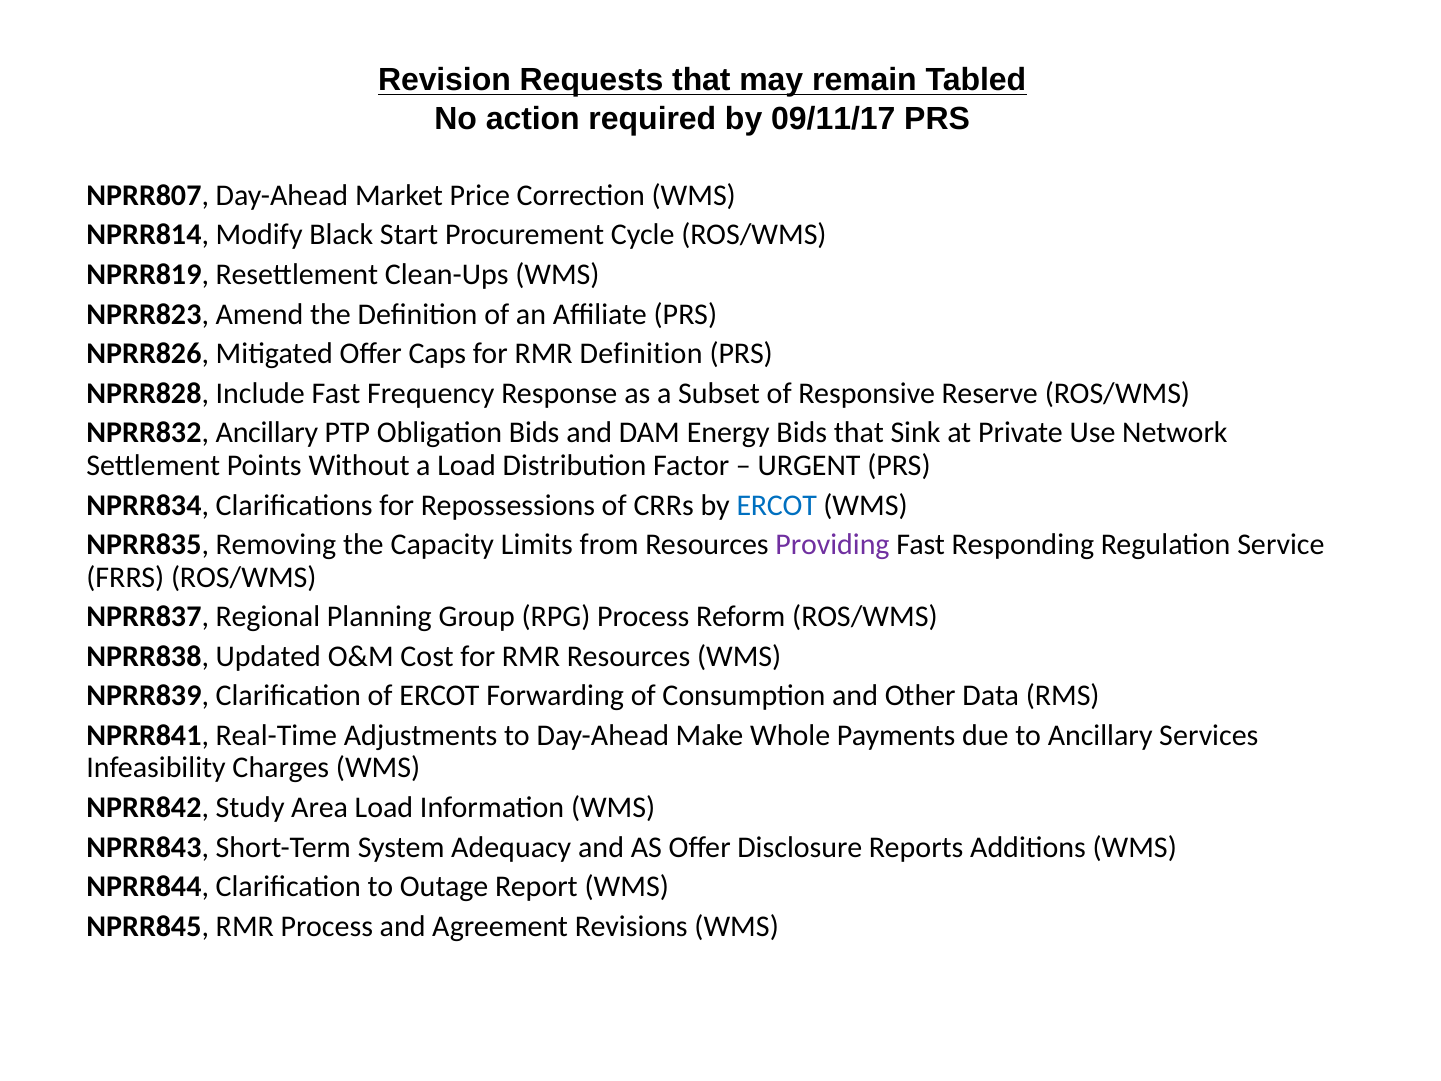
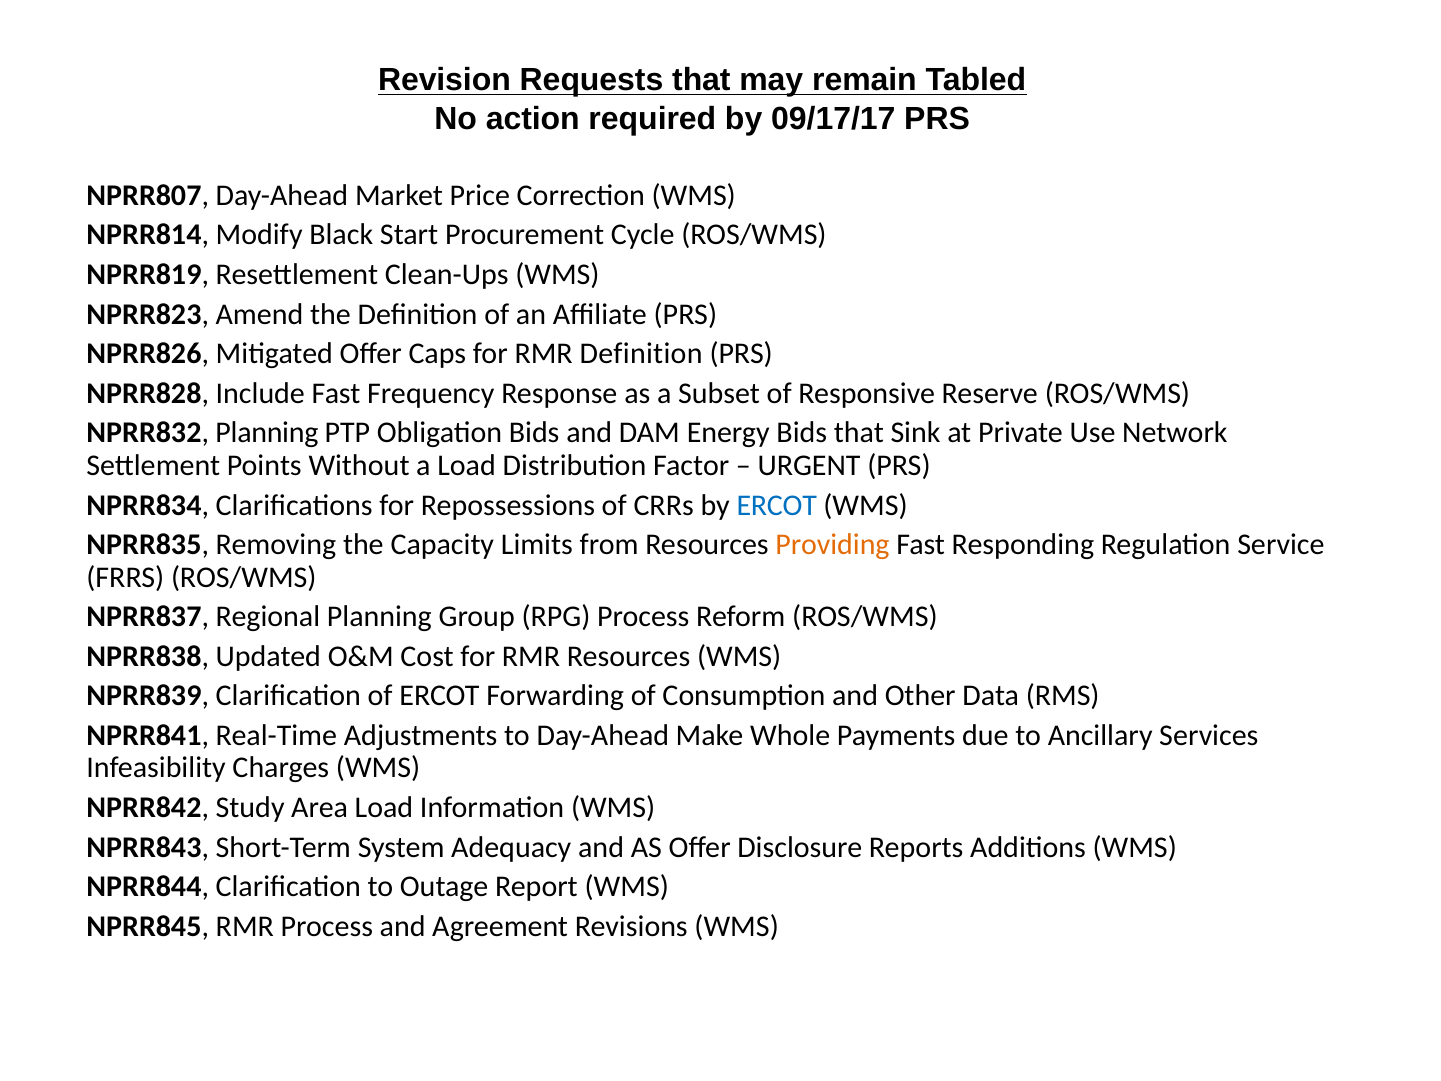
09/11/17: 09/11/17 -> 09/17/17
NPRR832 Ancillary: Ancillary -> Planning
Providing colour: purple -> orange
